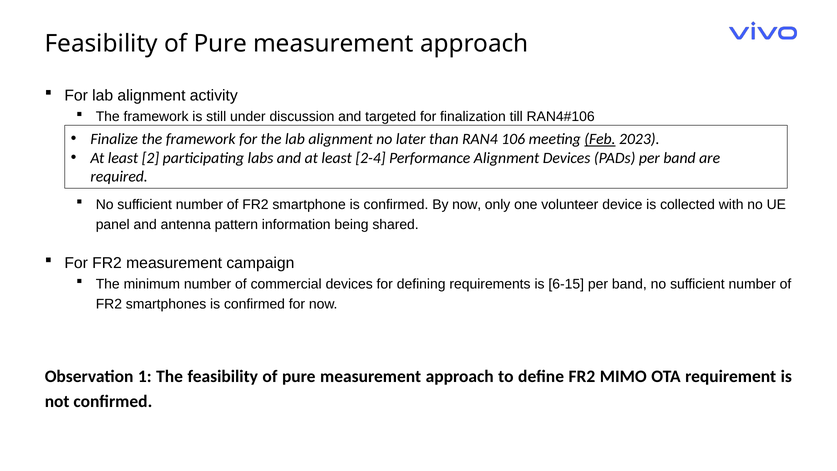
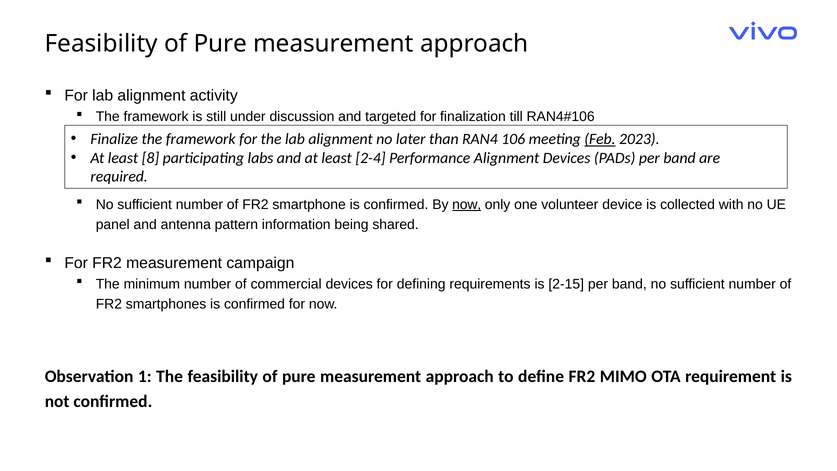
2: 2 -> 8
now at (467, 205) underline: none -> present
6-15: 6-15 -> 2-15
